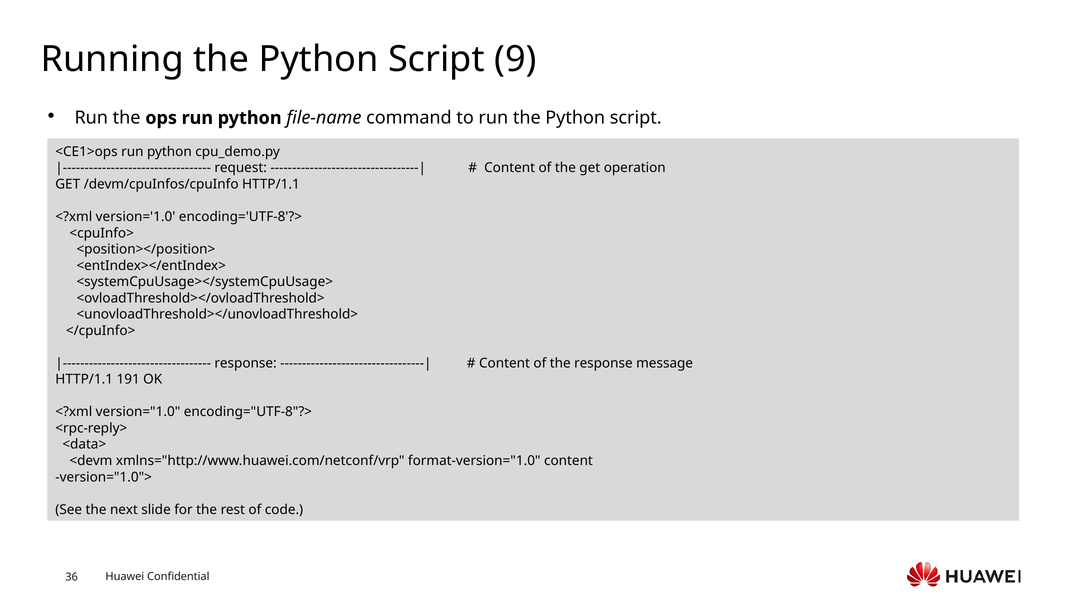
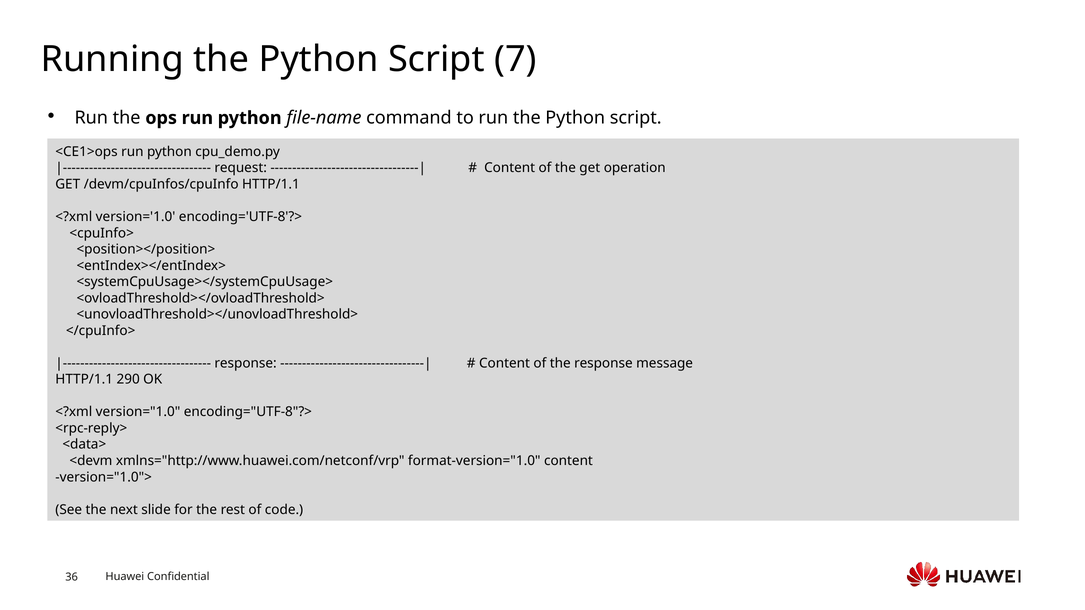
9: 9 -> 7
191: 191 -> 290
